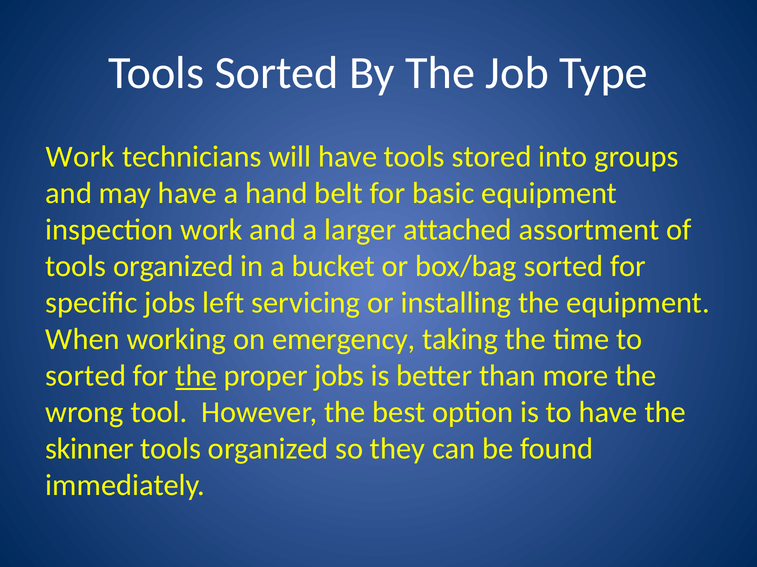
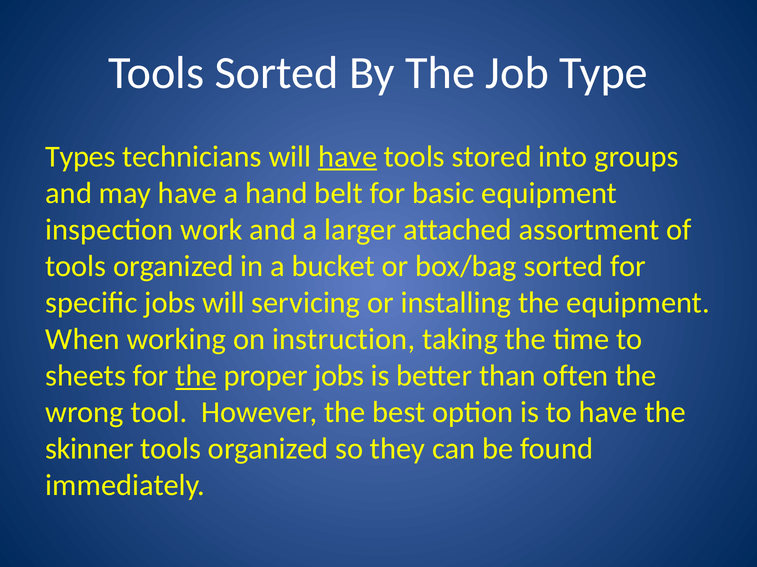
Work at (80, 157): Work -> Types
have at (348, 157) underline: none -> present
jobs left: left -> will
emergency: emergency -> instruction
sorted at (86, 376): sorted -> sheets
more: more -> often
